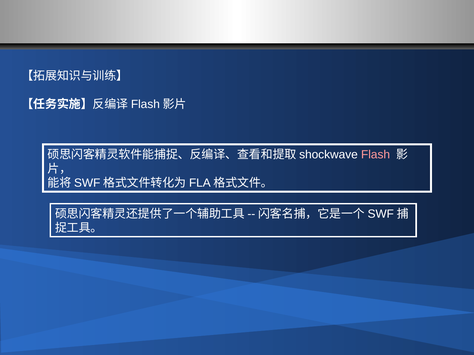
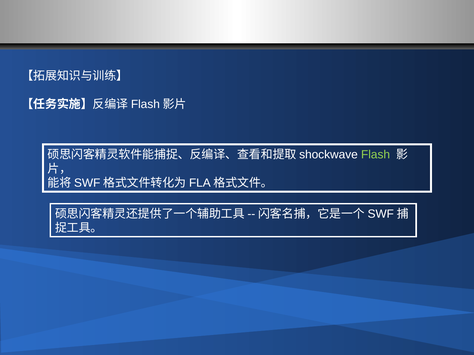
Flash colour: pink -> light green
